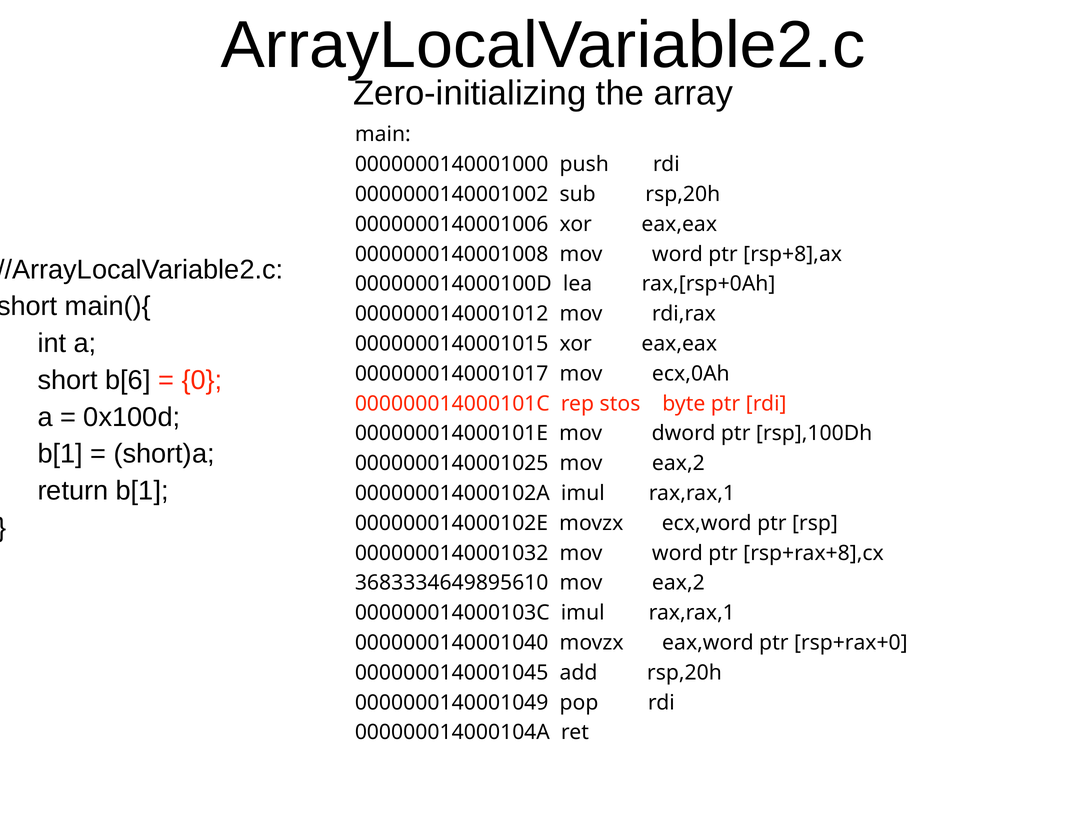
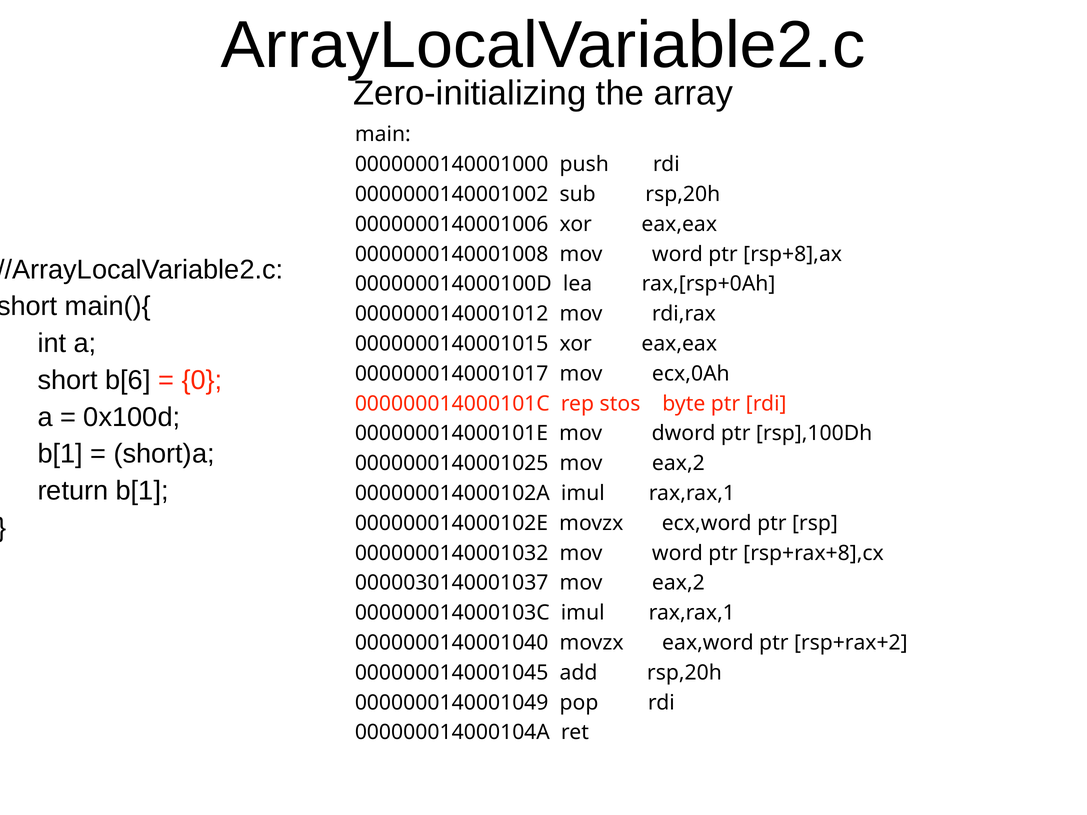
3683334649895610: 3683334649895610 -> 0000030140001037
rsp+rax+0: rsp+rax+0 -> rsp+rax+2
